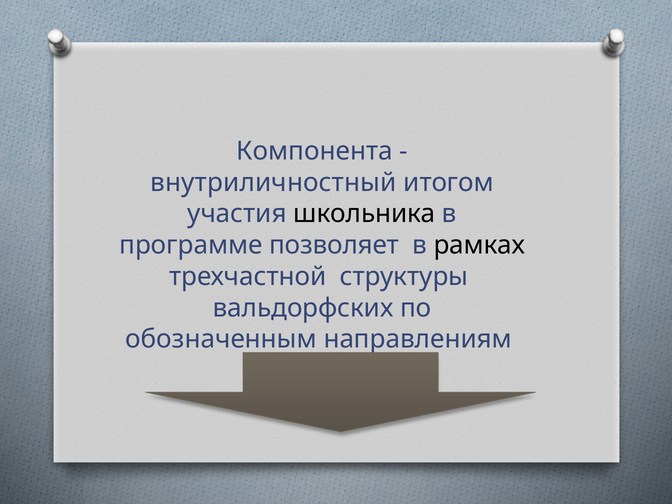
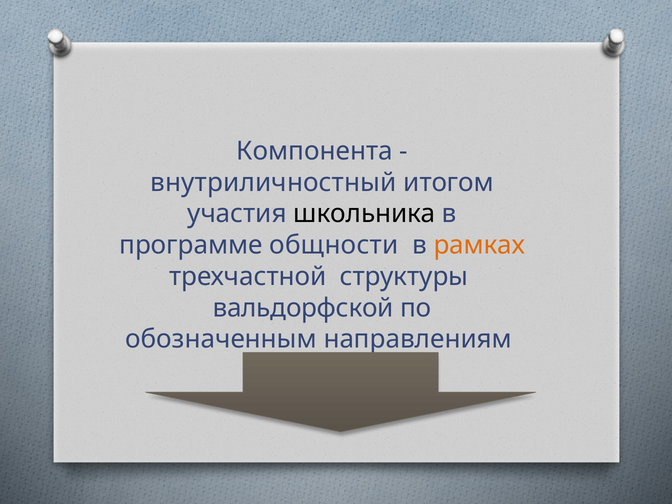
позволяет: позволяет -> общности
рамках colour: black -> orange
вальдорфских: вальдорфских -> вальдорфской
